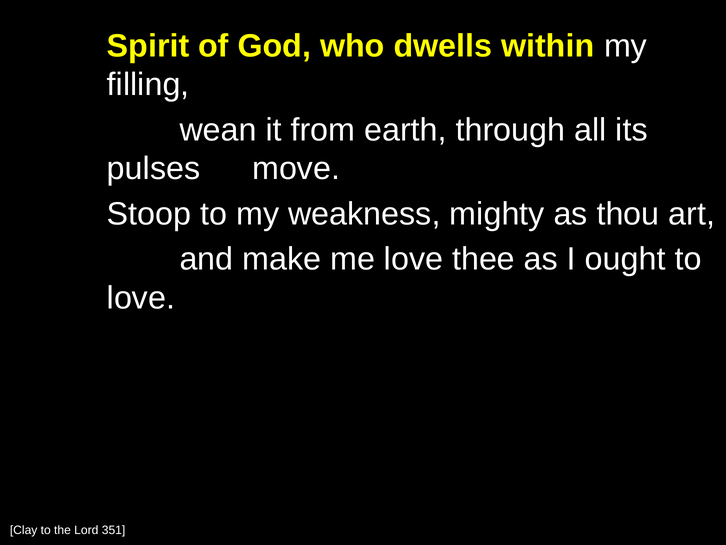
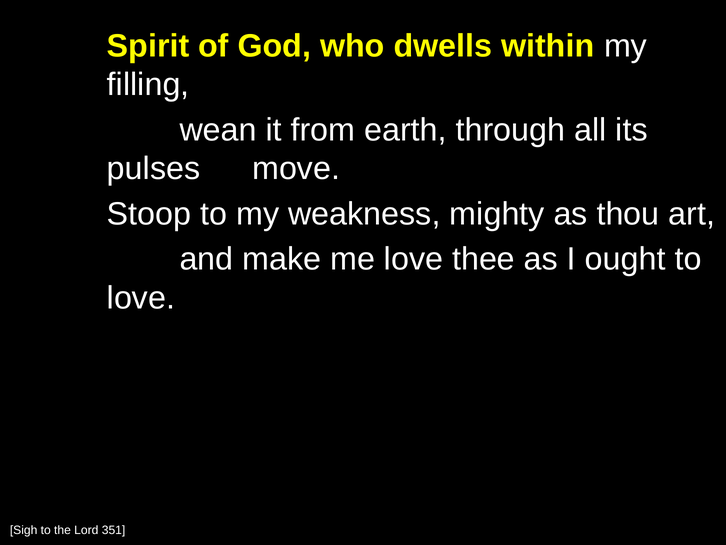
Clay: Clay -> Sigh
